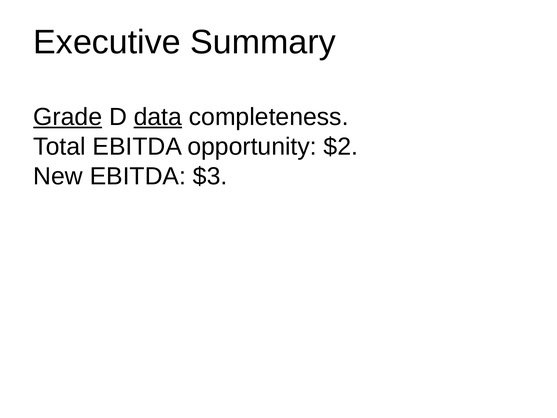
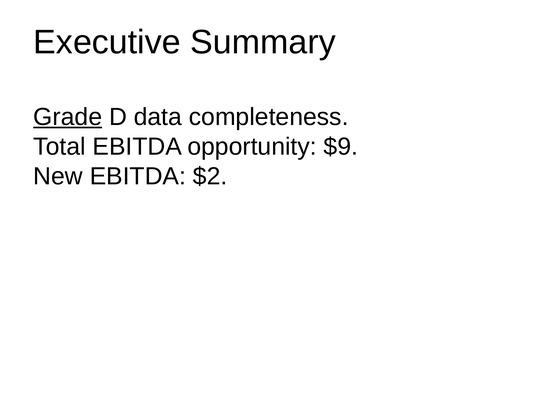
data underline: present -> none
$2: $2 -> $9
$3: $3 -> $2
